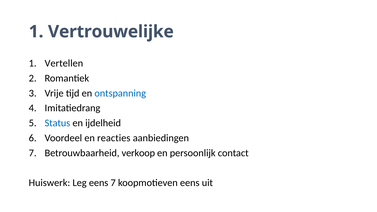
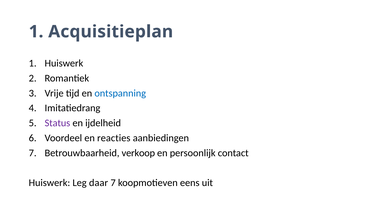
Vertrouwelijke: Vertrouwelijke -> Acquisitieplan
1 Vertellen: Vertellen -> Huiswerk
Status colour: blue -> purple
Leg eens: eens -> daar
